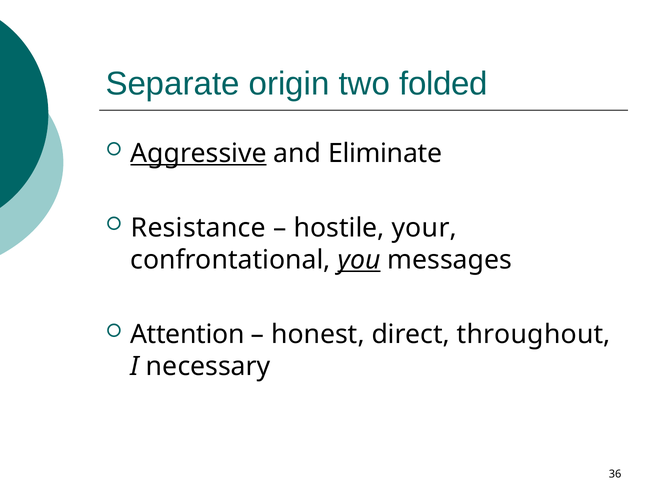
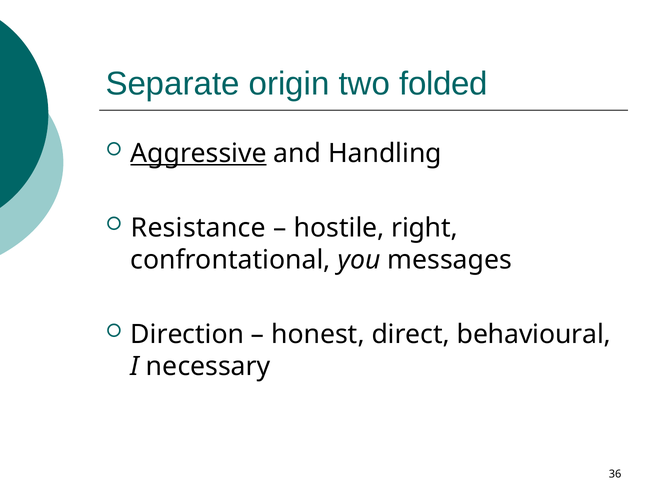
Eliminate: Eliminate -> Handling
your: your -> right
you underline: present -> none
Attention: Attention -> Direction
throughout: throughout -> behavioural
